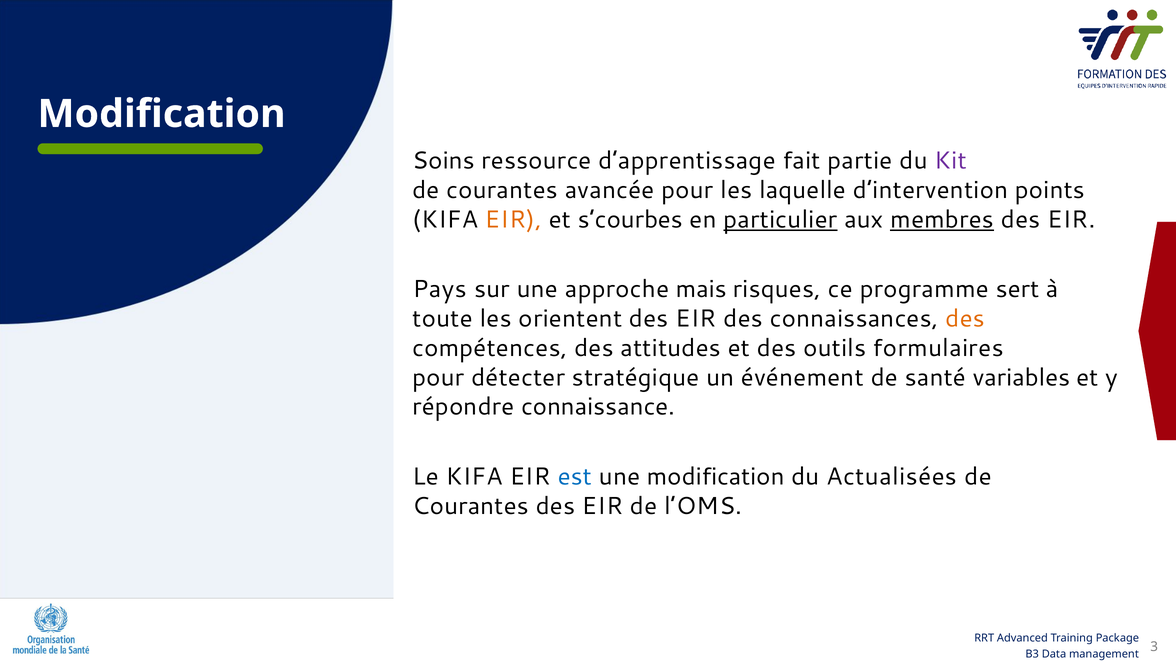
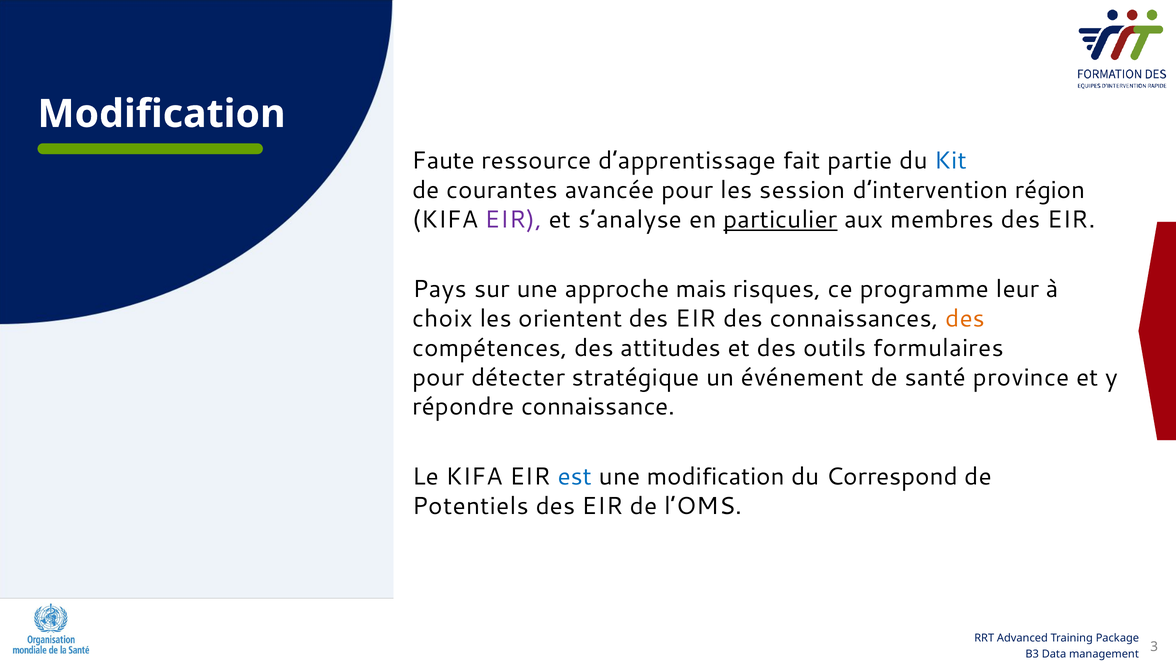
Soins: Soins -> Faute
Kit colour: purple -> blue
laquelle: laquelle -> session
points: points -> région
EIR at (513, 219) colour: orange -> purple
s’courbes: s’courbes -> s’analyse
membres underline: present -> none
sert: sert -> leur
toute: toute -> choix
variables: variables -> province
Actualisées: Actualisées -> Correspond
Courantes at (471, 506): Courantes -> Potentiels
